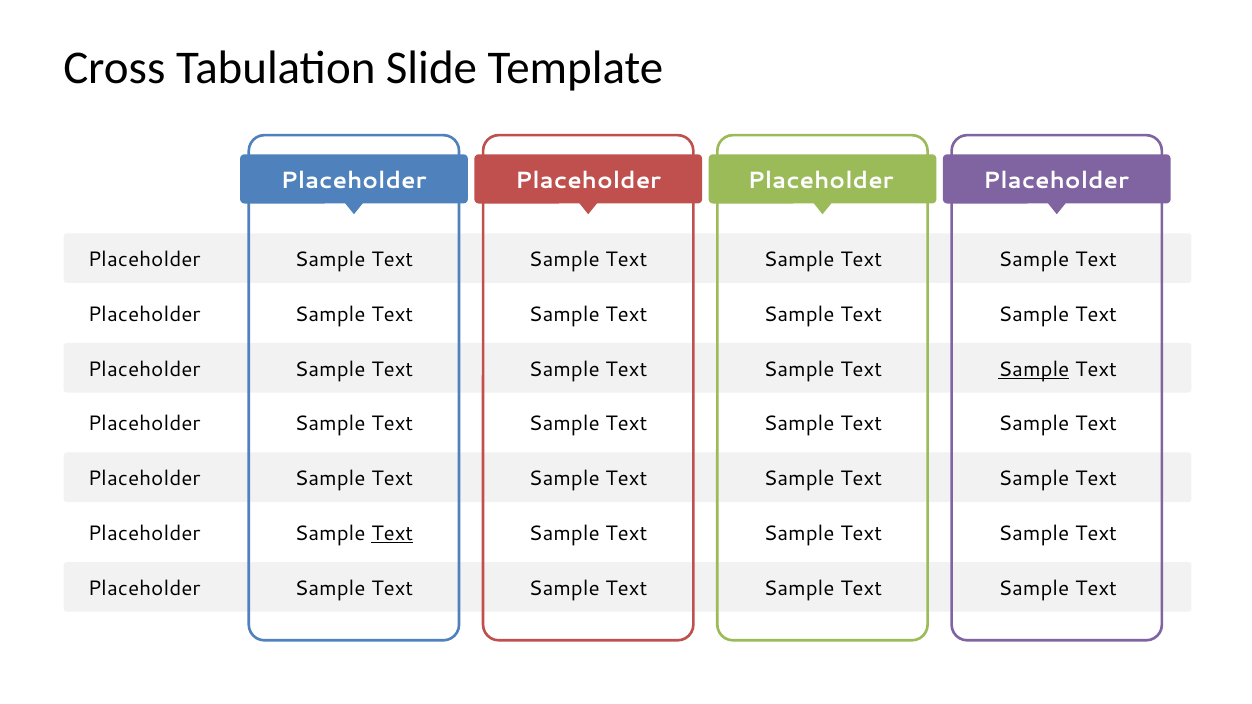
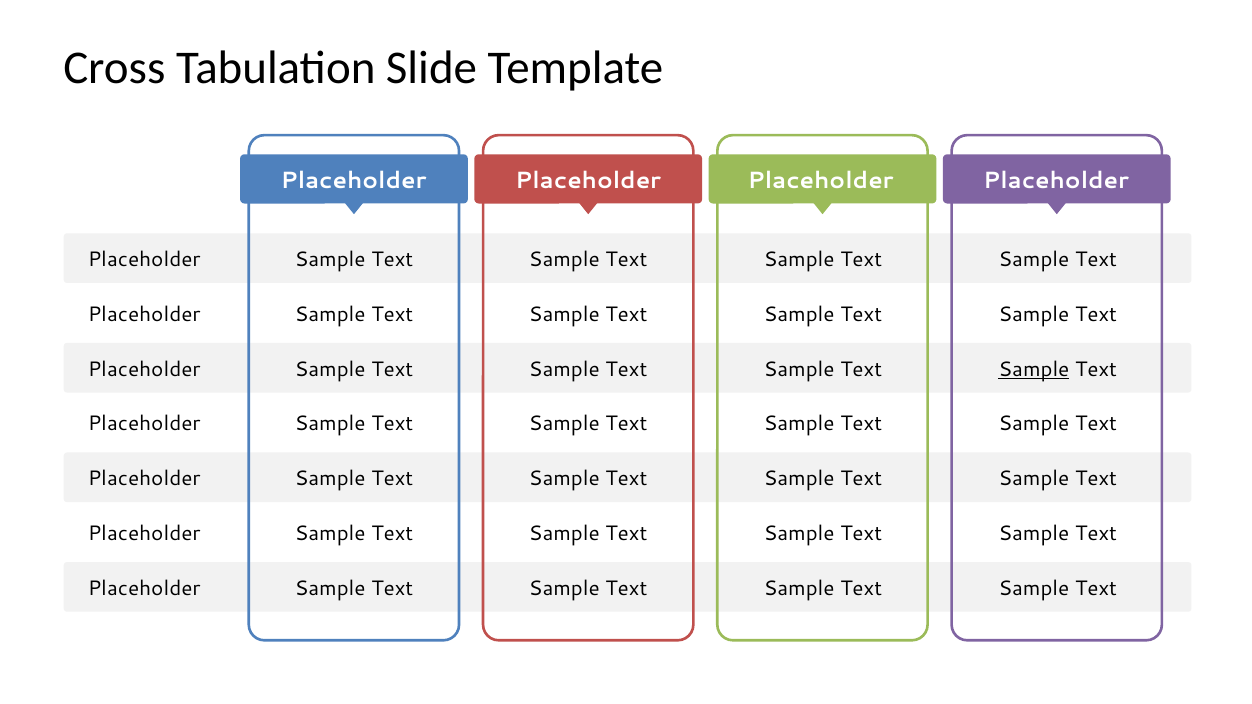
Text at (392, 534) underline: present -> none
